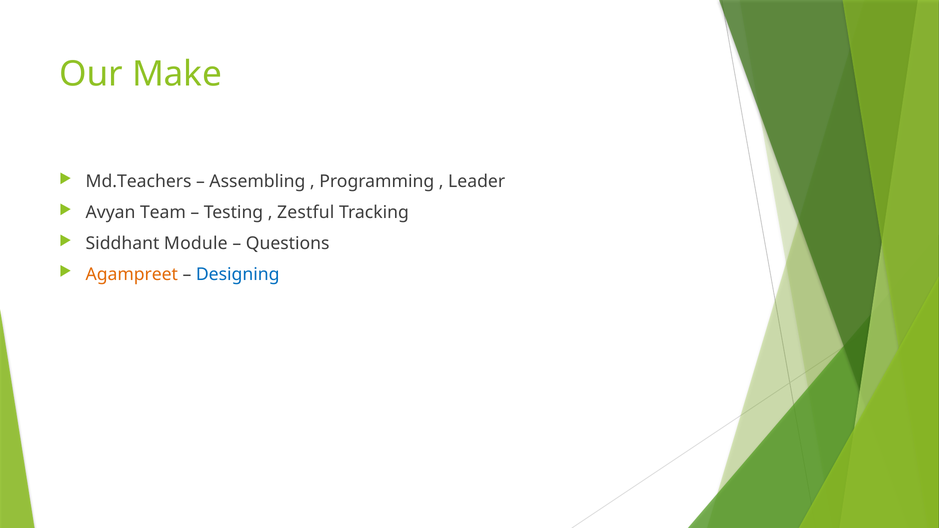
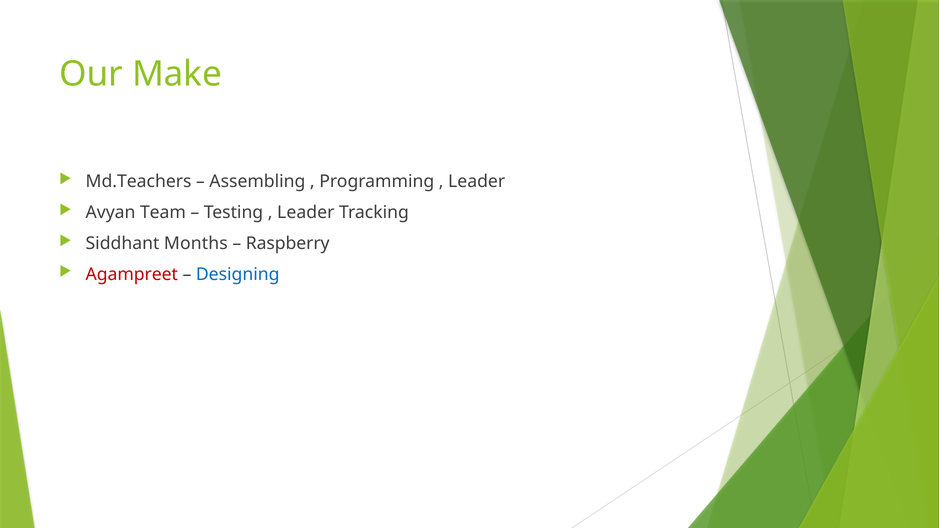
Zestful at (306, 213): Zestful -> Leader
Module: Module -> Months
Questions: Questions -> Raspberry
Agampreet colour: orange -> red
